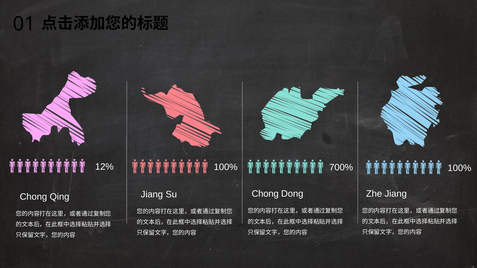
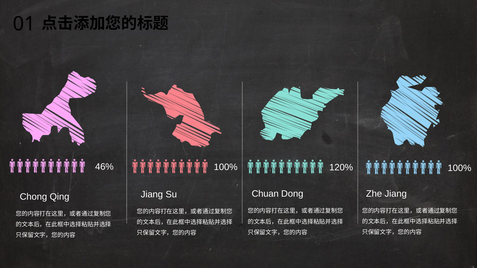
12%: 12% -> 46%
700%: 700% -> 120%
Chong at (265, 194): Chong -> Chuan
